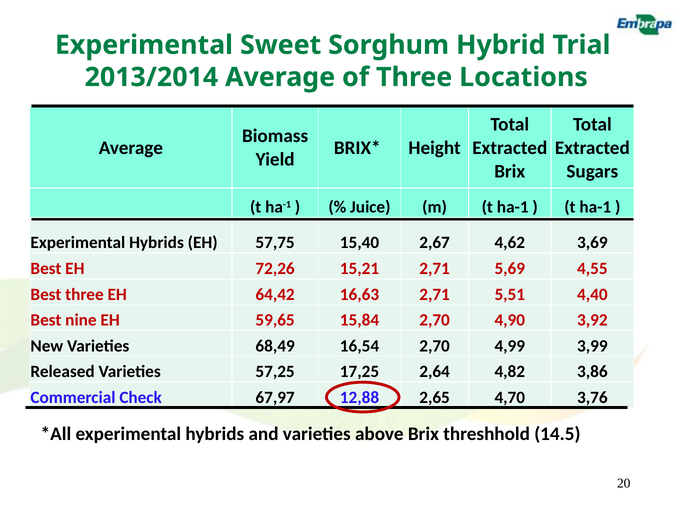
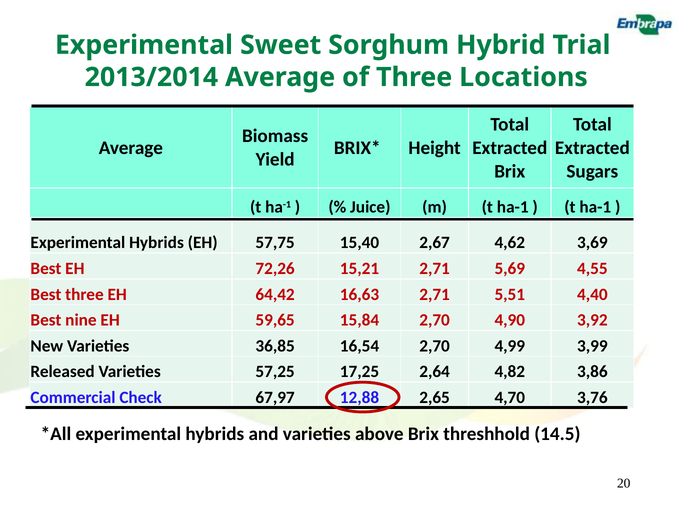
68,49: 68,49 -> 36,85
